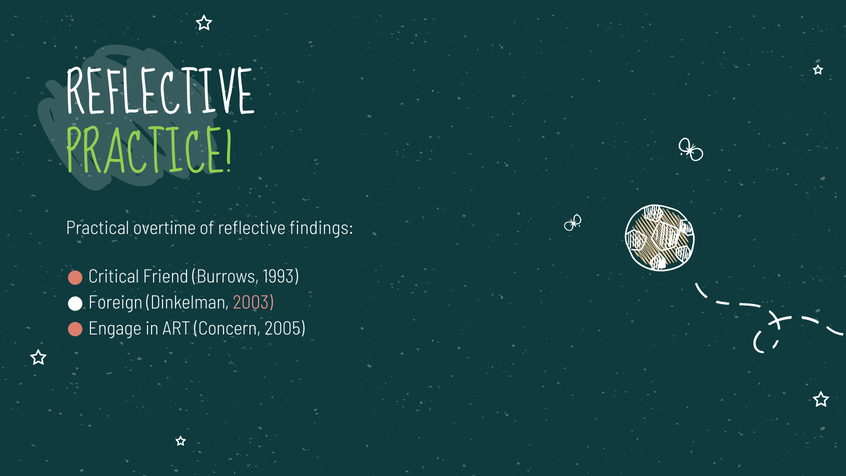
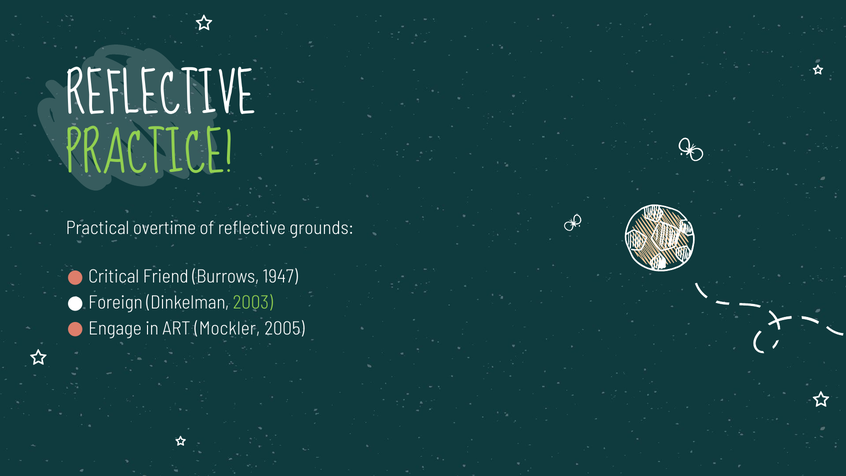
findings: findings -> grounds
1993: 1993 -> 1947
2003 colour: pink -> light green
Concern: Concern -> Mockler
